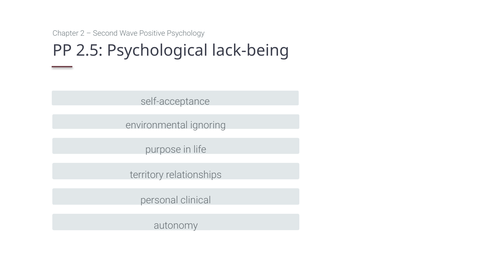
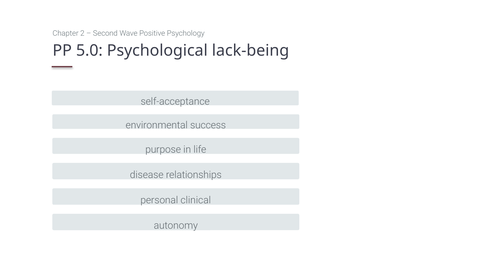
2.5: 2.5 -> 5.0
ignoring: ignoring -> success
territory: territory -> disease
